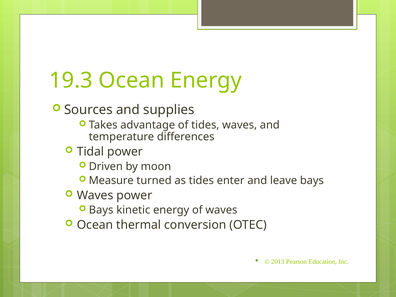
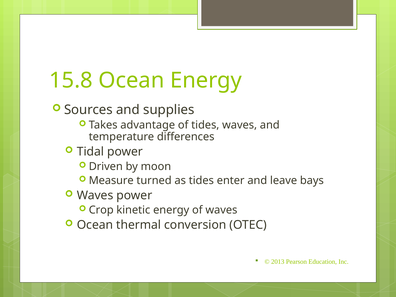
19.3: 19.3 -> 15.8
Bays at (101, 210): Bays -> Crop
